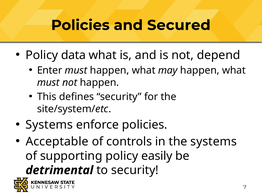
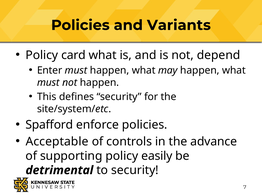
Secured: Secured -> Variants
data: data -> card
Systems at (49, 125): Systems -> Spafford
the systems: systems -> advance
